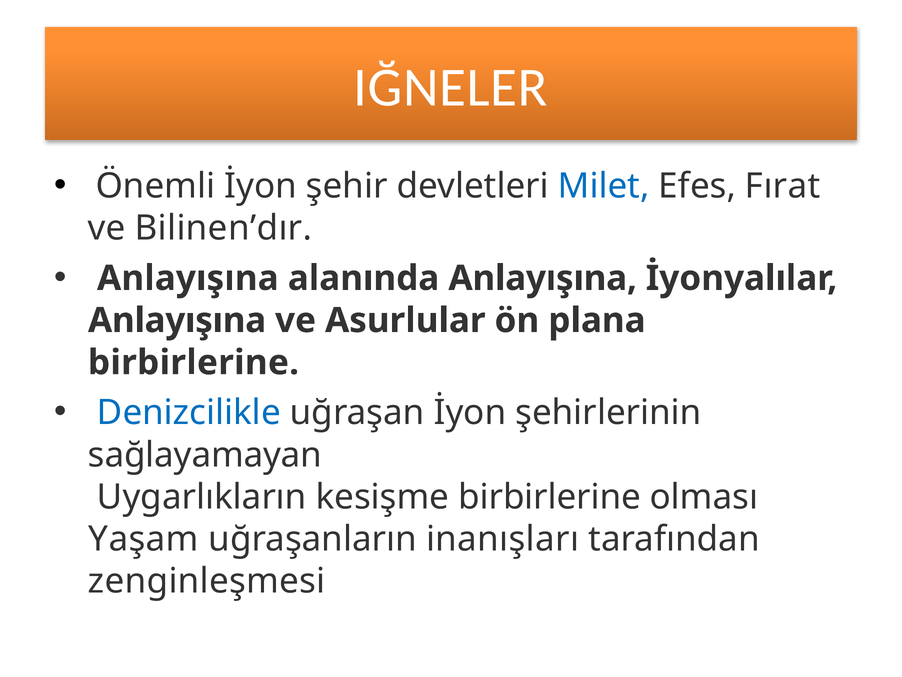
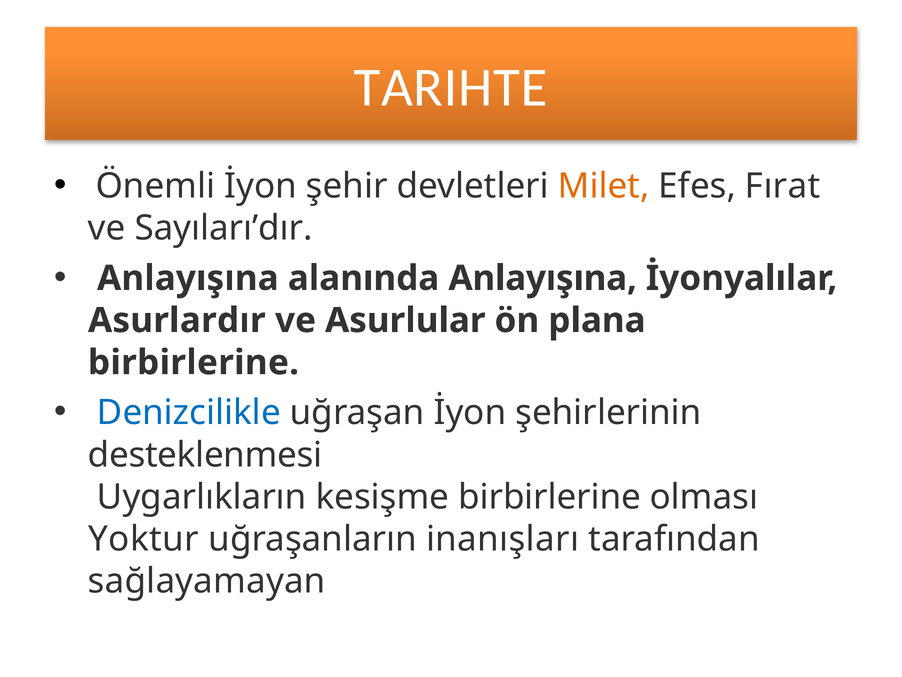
IĞNELER: IĞNELER -> TARIHTE
Milet colour: blue -> orange
Bilinen’dır: Bilinen’dır -> Sayıları’dır
Anlayışına at (177, 320): Anlayışına -> Asurlardır
sağlayamayan: sağlayamayan -> desteklenmesi
Yaşam: Yaşam -> Yoktur
zenginleşmesi: zenginleşmesi -> sağlayamayan
